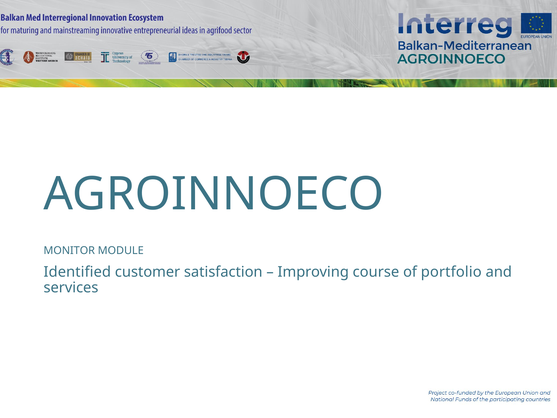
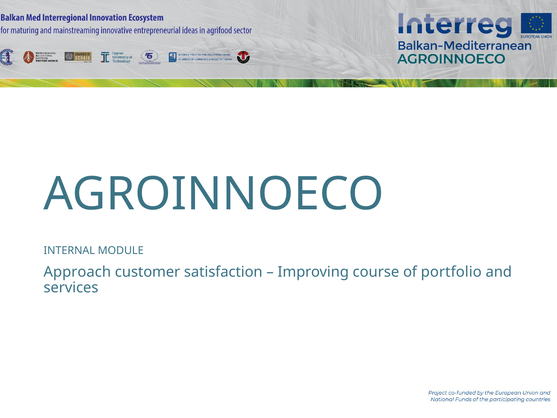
MONITOR: MONITOR -> INTERNAL
Identified: Identified -> Approach
